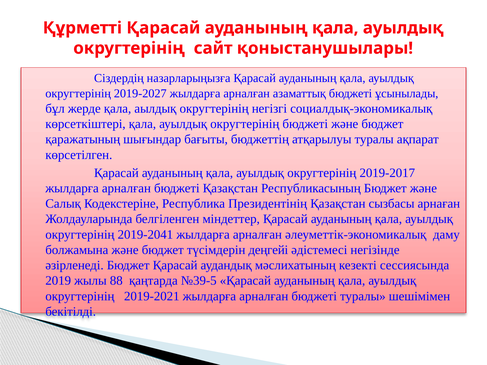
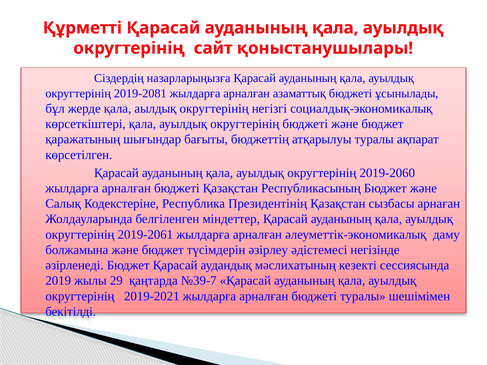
2019-2027: 2019-2027 -> 2019-2081
2019-2017: 2019-2017 -> 2019-2060
2019-2041: 2019-2041 -> 2019-2061
деңгейі: деңгейі -> әзірлеу
88: 88 -> 29
№39-5: №39-5 -> №39-7
